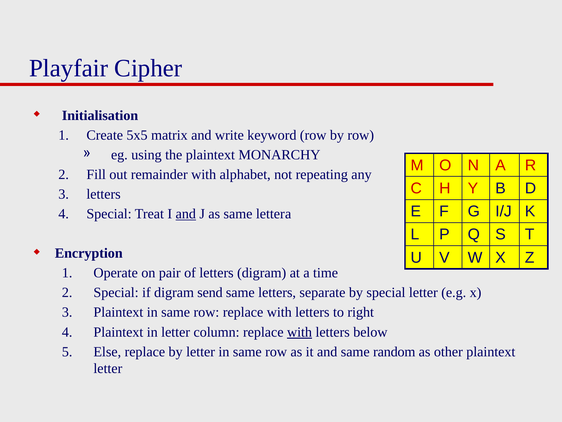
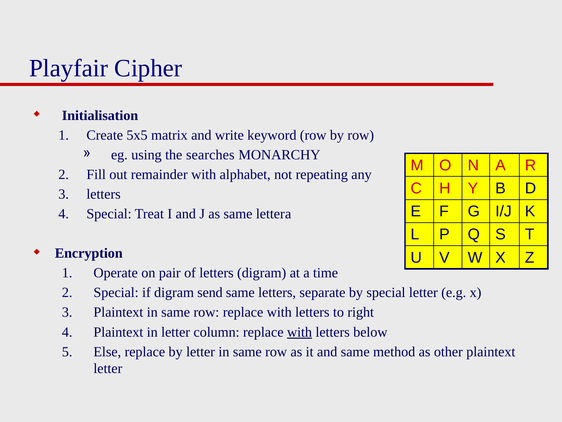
the plaintext: plaintext -> searches
and at (186, 214) underline: present -> none
random: random -> method
